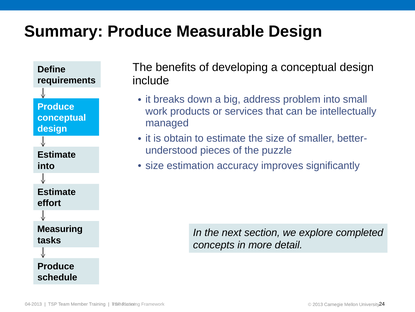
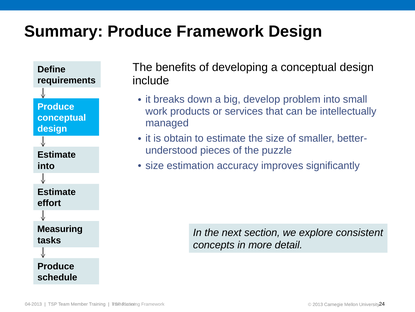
Produce Measurable: Measurable -> Framework
address: address -> develop
completed: completed -> consistent
